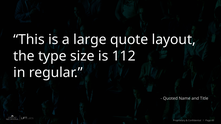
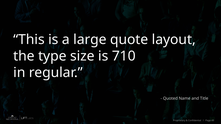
112: 112 -> 710
